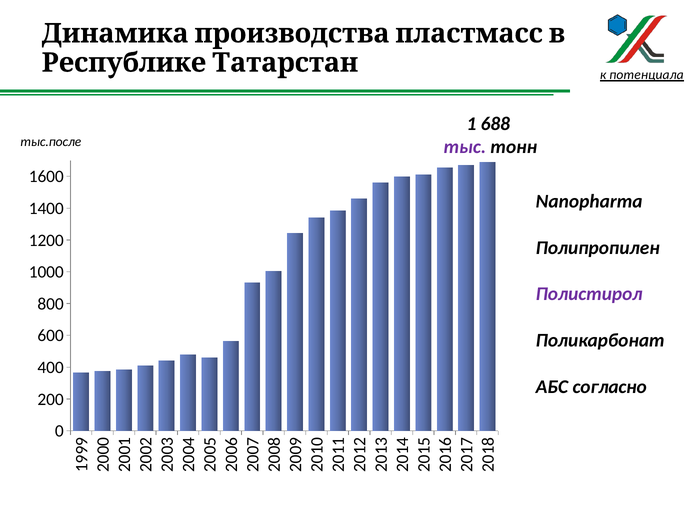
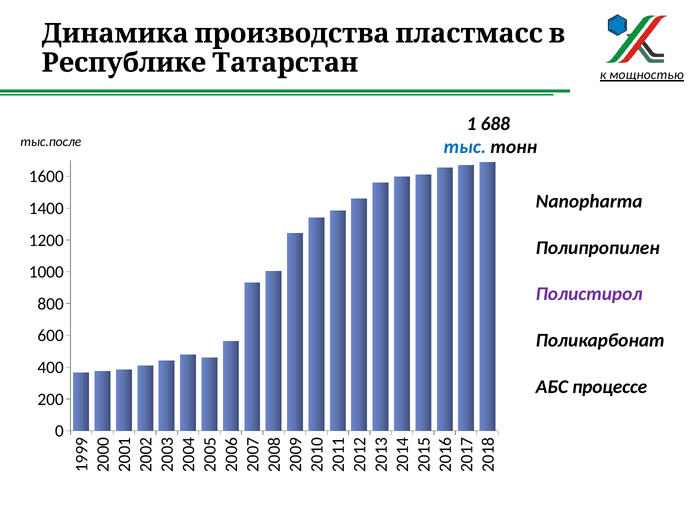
потенциала: потенциала -> мощностью
тыс colour: purple -> blue
согласно: согласно -> процессе
